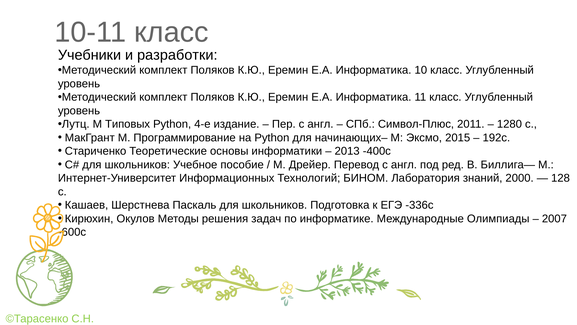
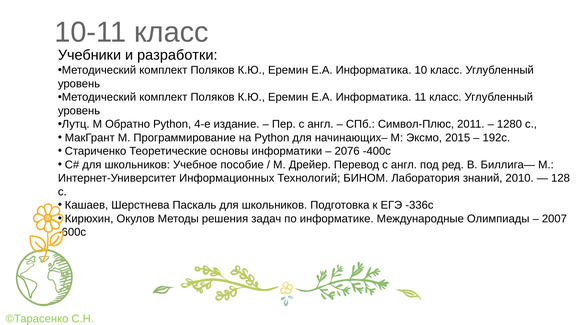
Типовых: Типовых -> Обратно
2013: 2013 -> 2076
2000: 2000 -> 2010
